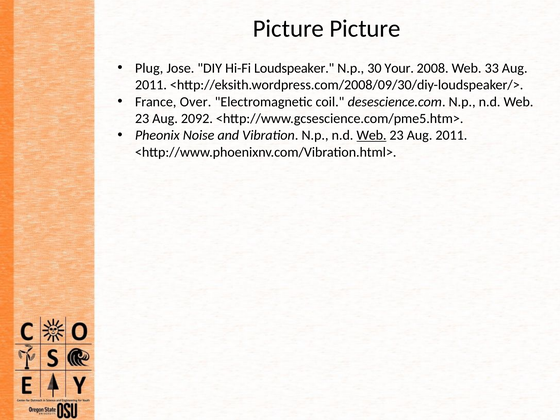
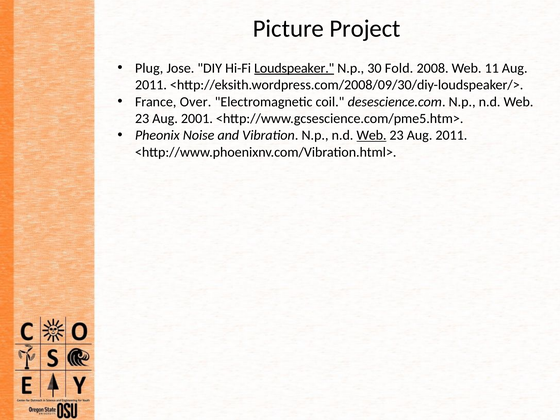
Picture Picture: Picture -> Project
Loudspeaker underline: none -> present
Your: Your -> Fold
33: 33 -> 11
2092: 2092 -> 2001
